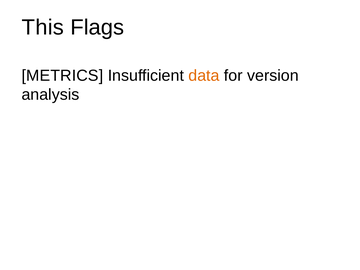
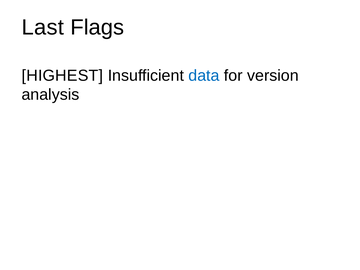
This: This -> Last
METRICS: METRICS -> HIGHEST
data colour: orange -> blue
